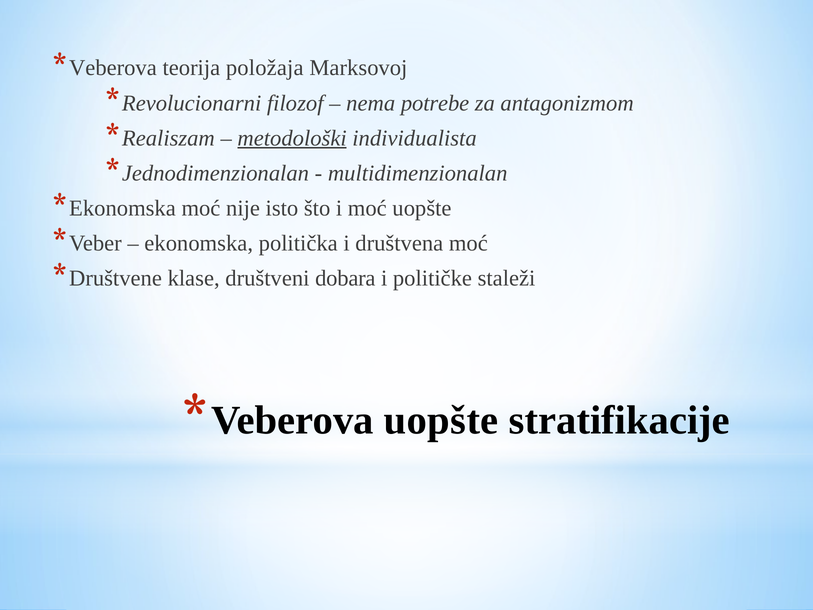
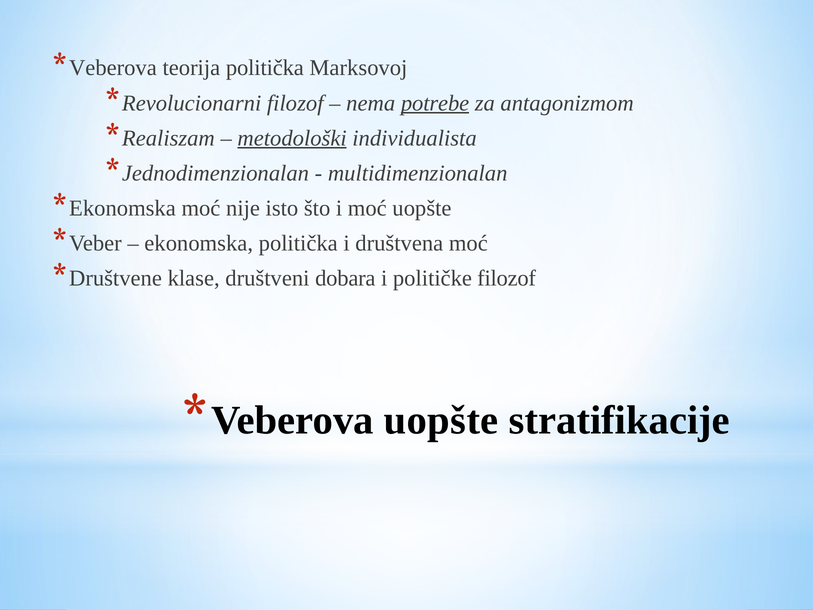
teorija položaja: položaja -> politička
potrebe underline: none -> present
političke staleži: staleži -> filozof
